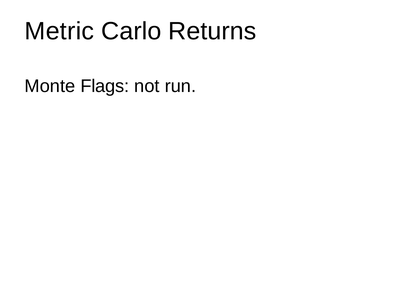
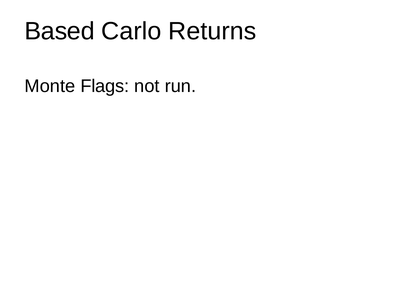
Metric: Metric -> Based
